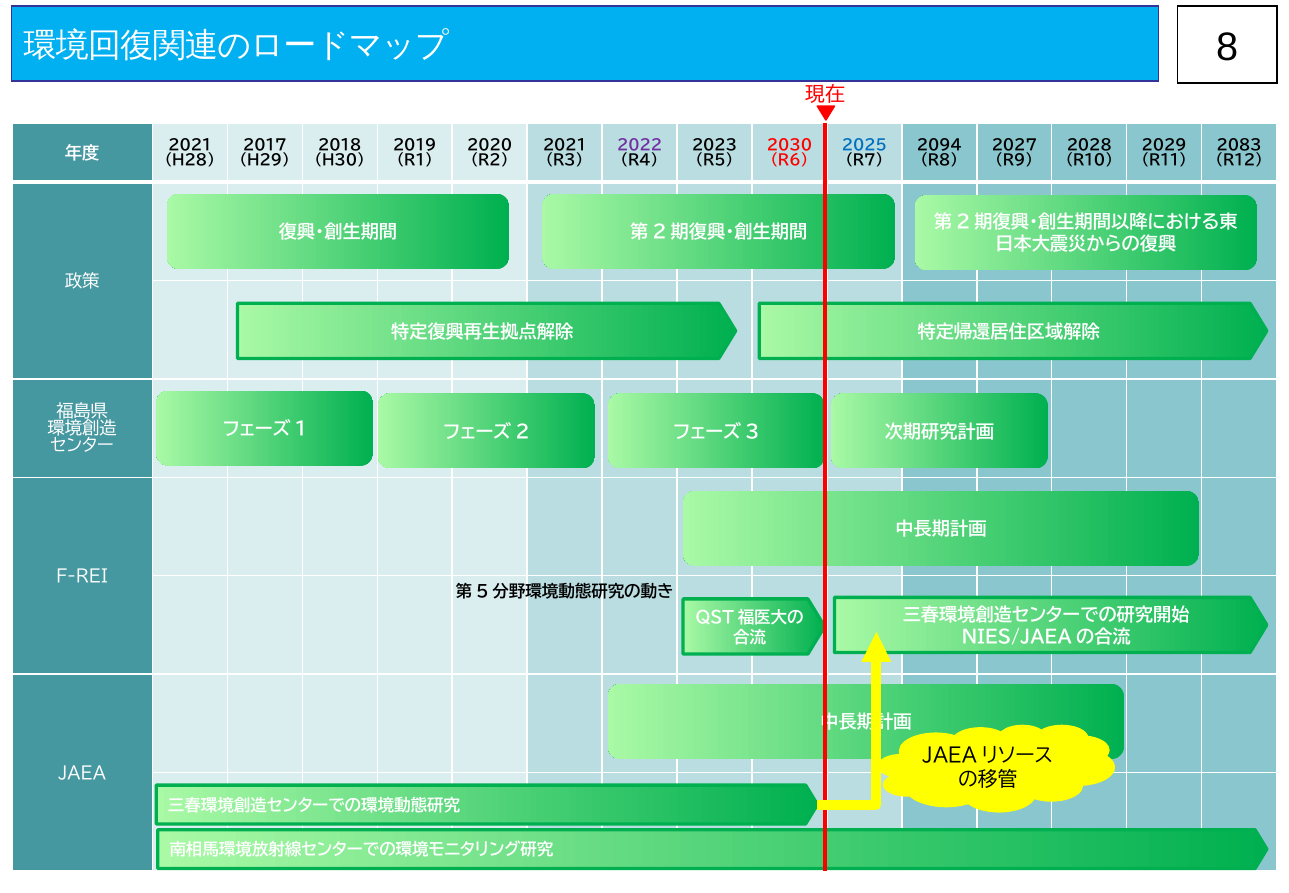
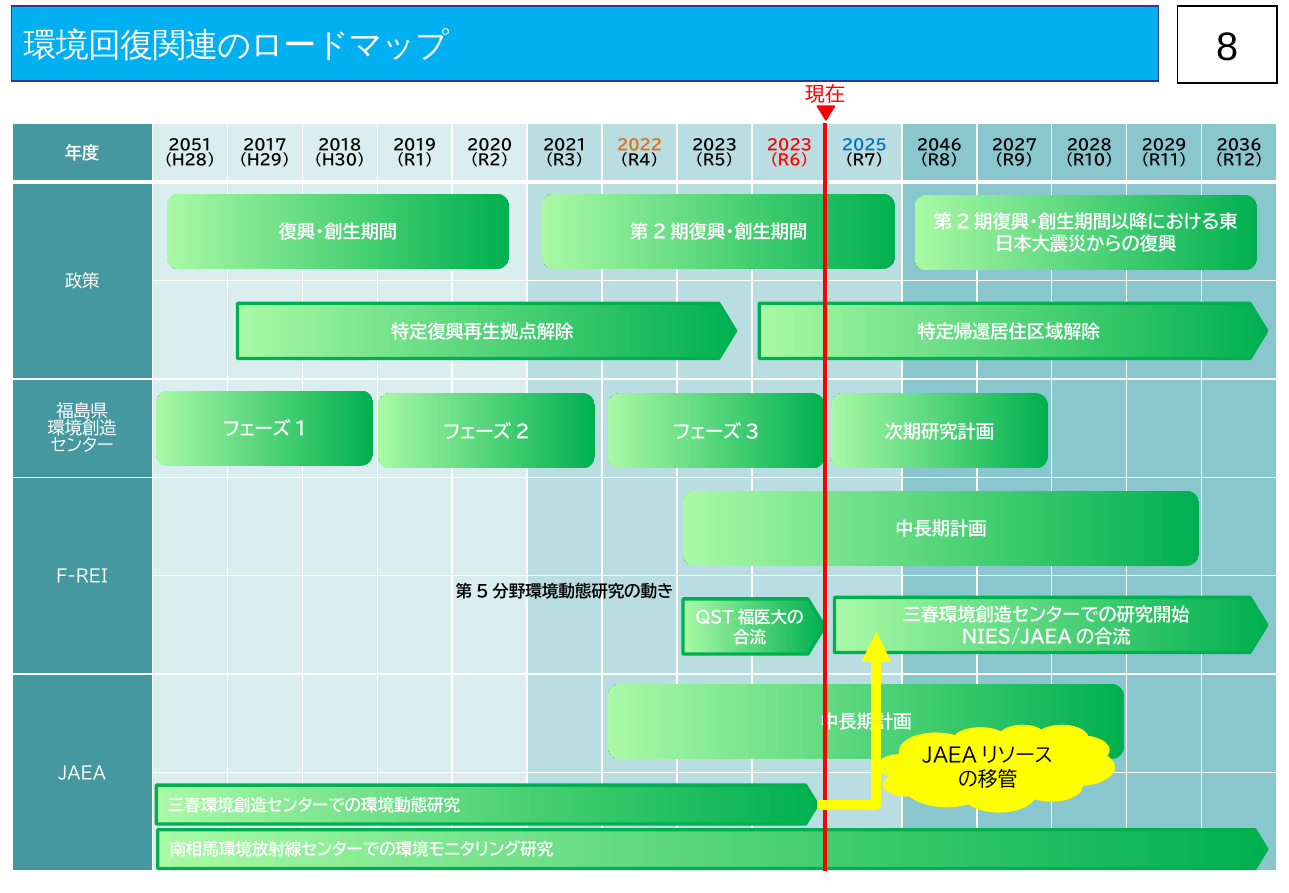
2022 colour: purple -> orange
2030 at (790, 146): 2030 -> 2023
2094: 2094 -> 2046
2083: 2083 -> 2036
2021 at (190, 146): 2021 -> 2051
